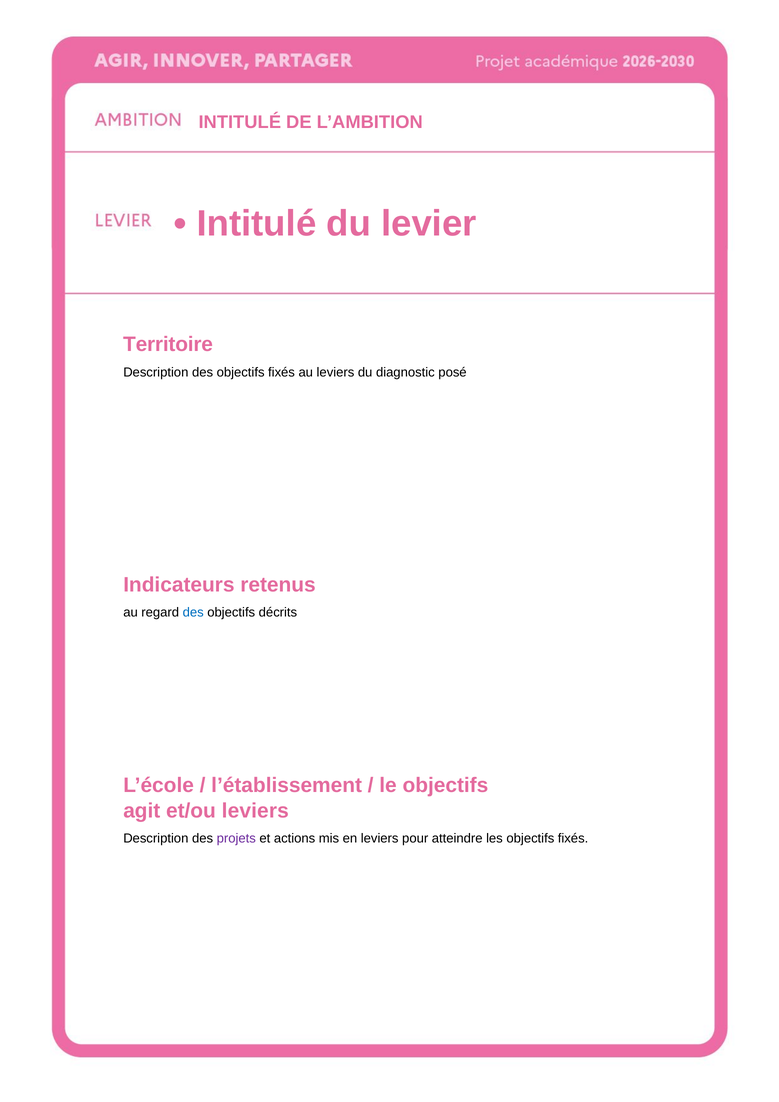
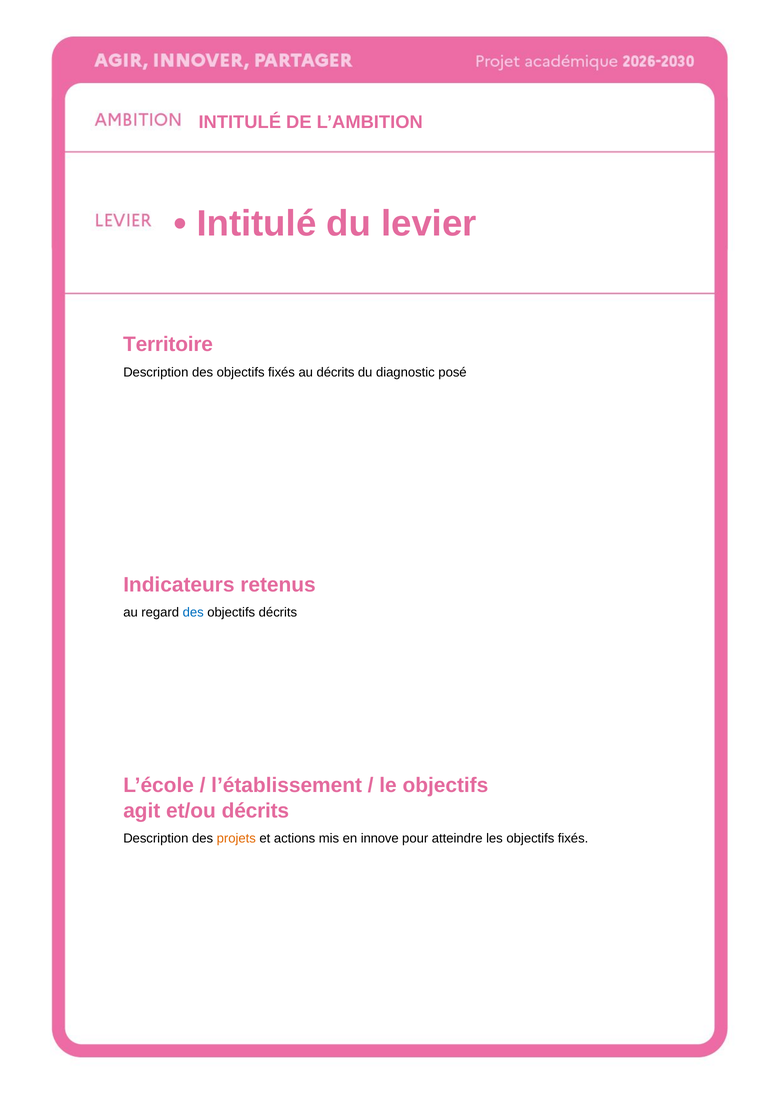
au leviers: leviers -> décrits
et/ou leviers: leviers -> décrits
projets colour: purple -> orange
en leviers: leviers -> innove
